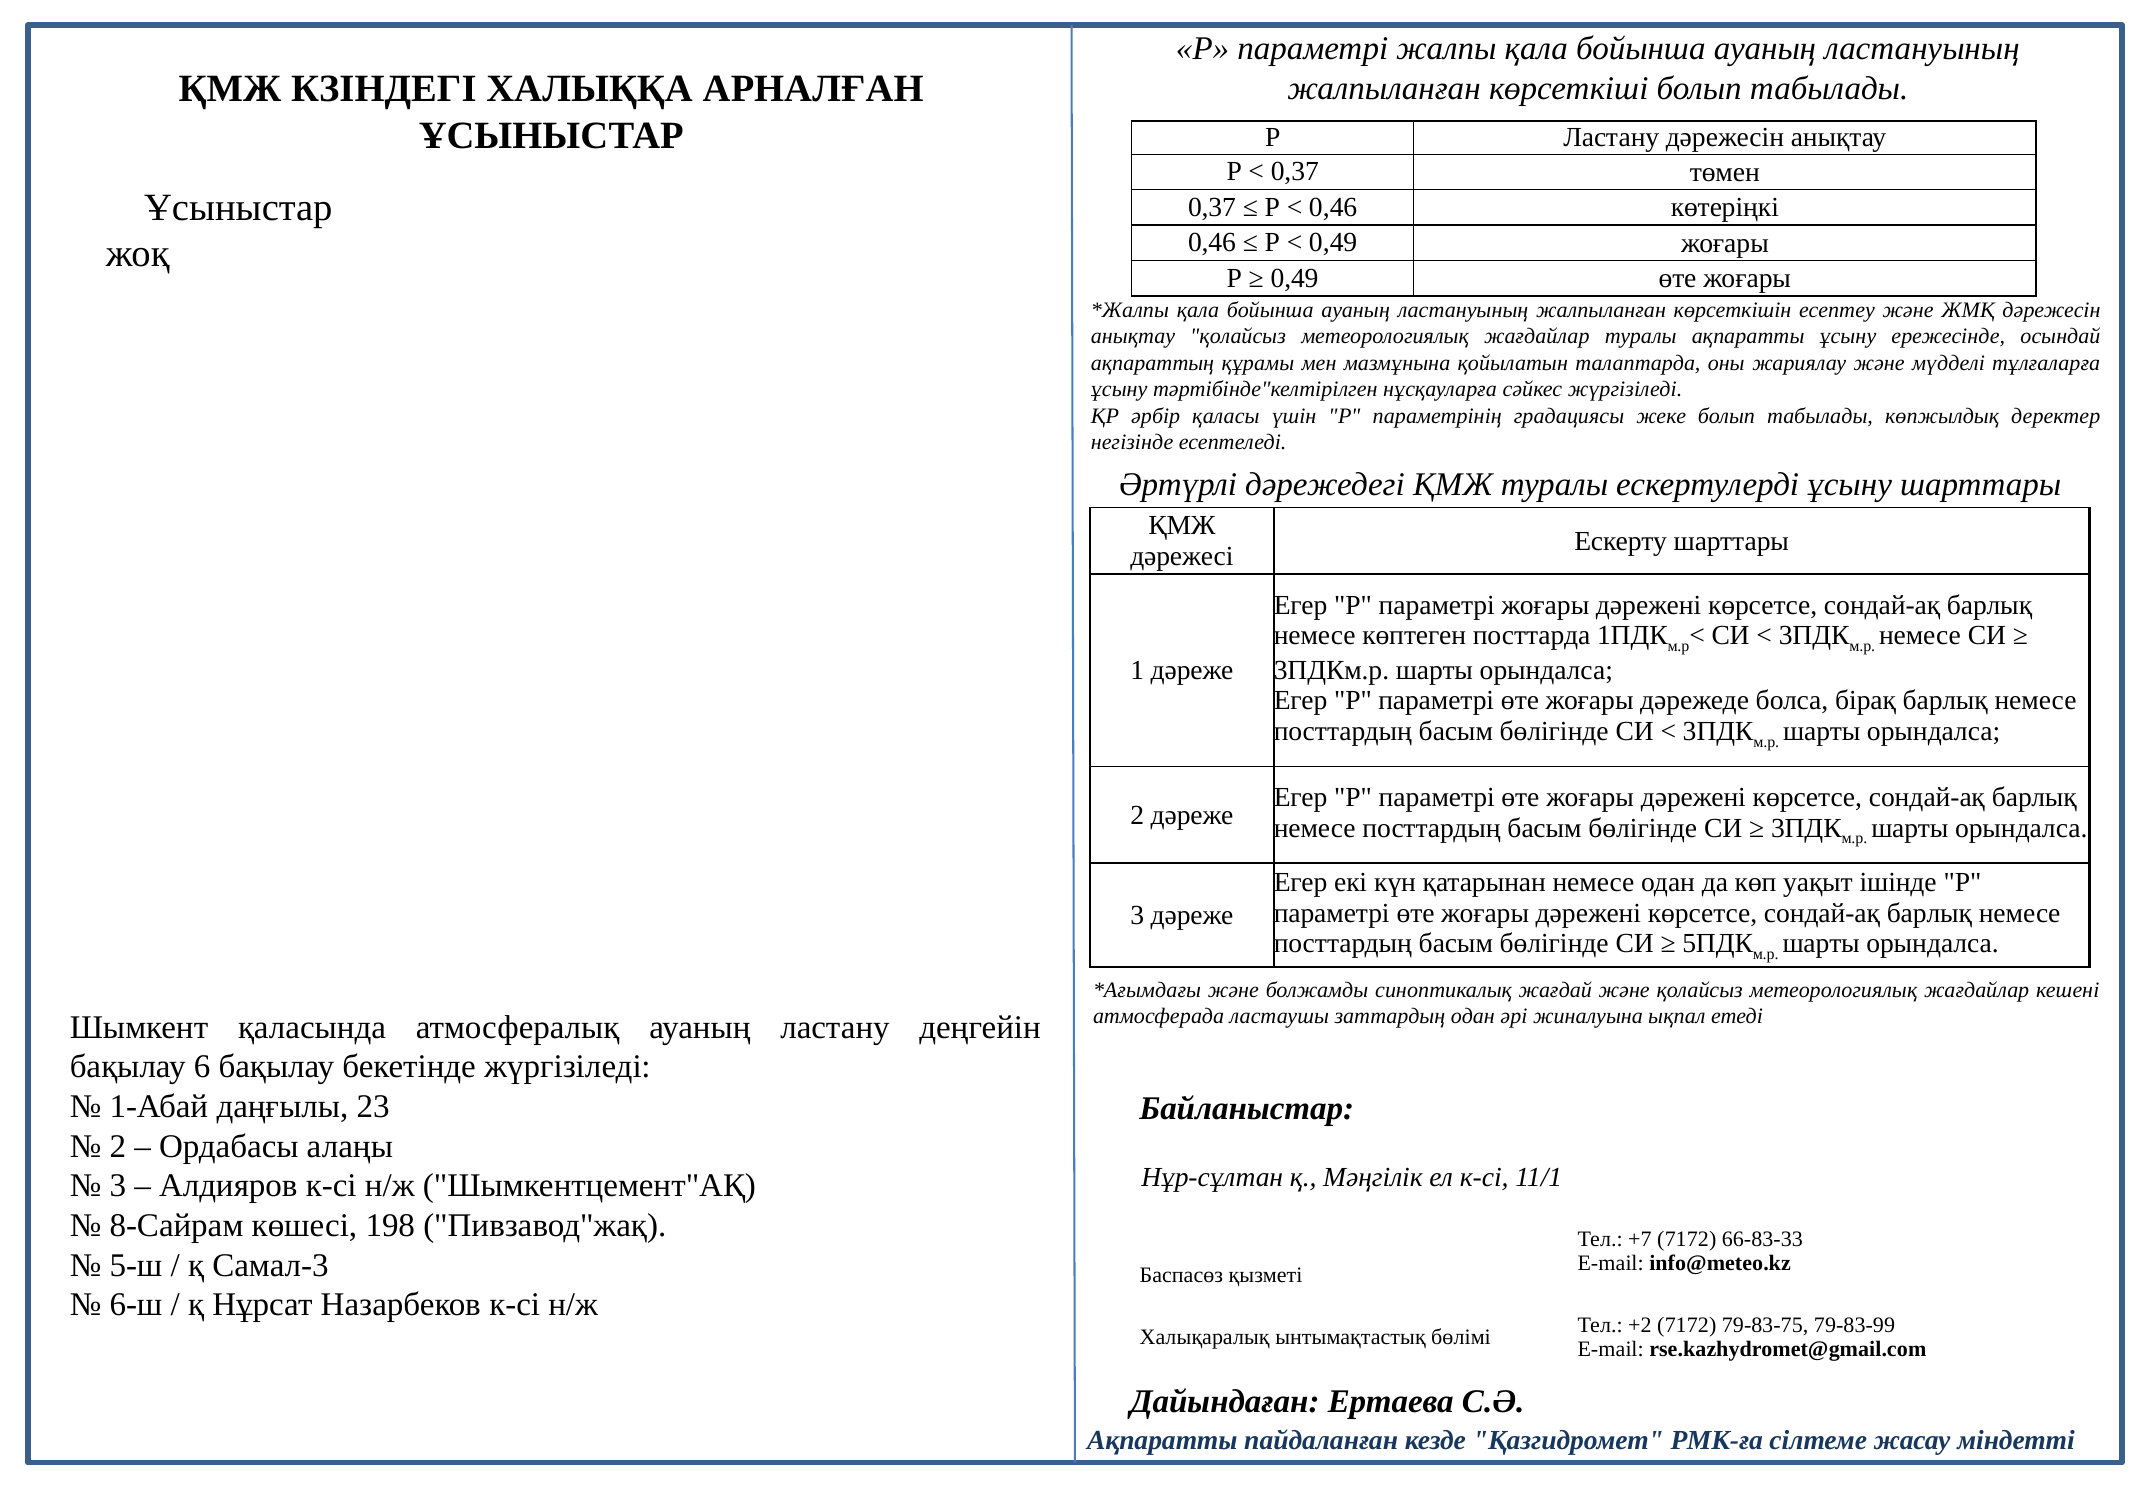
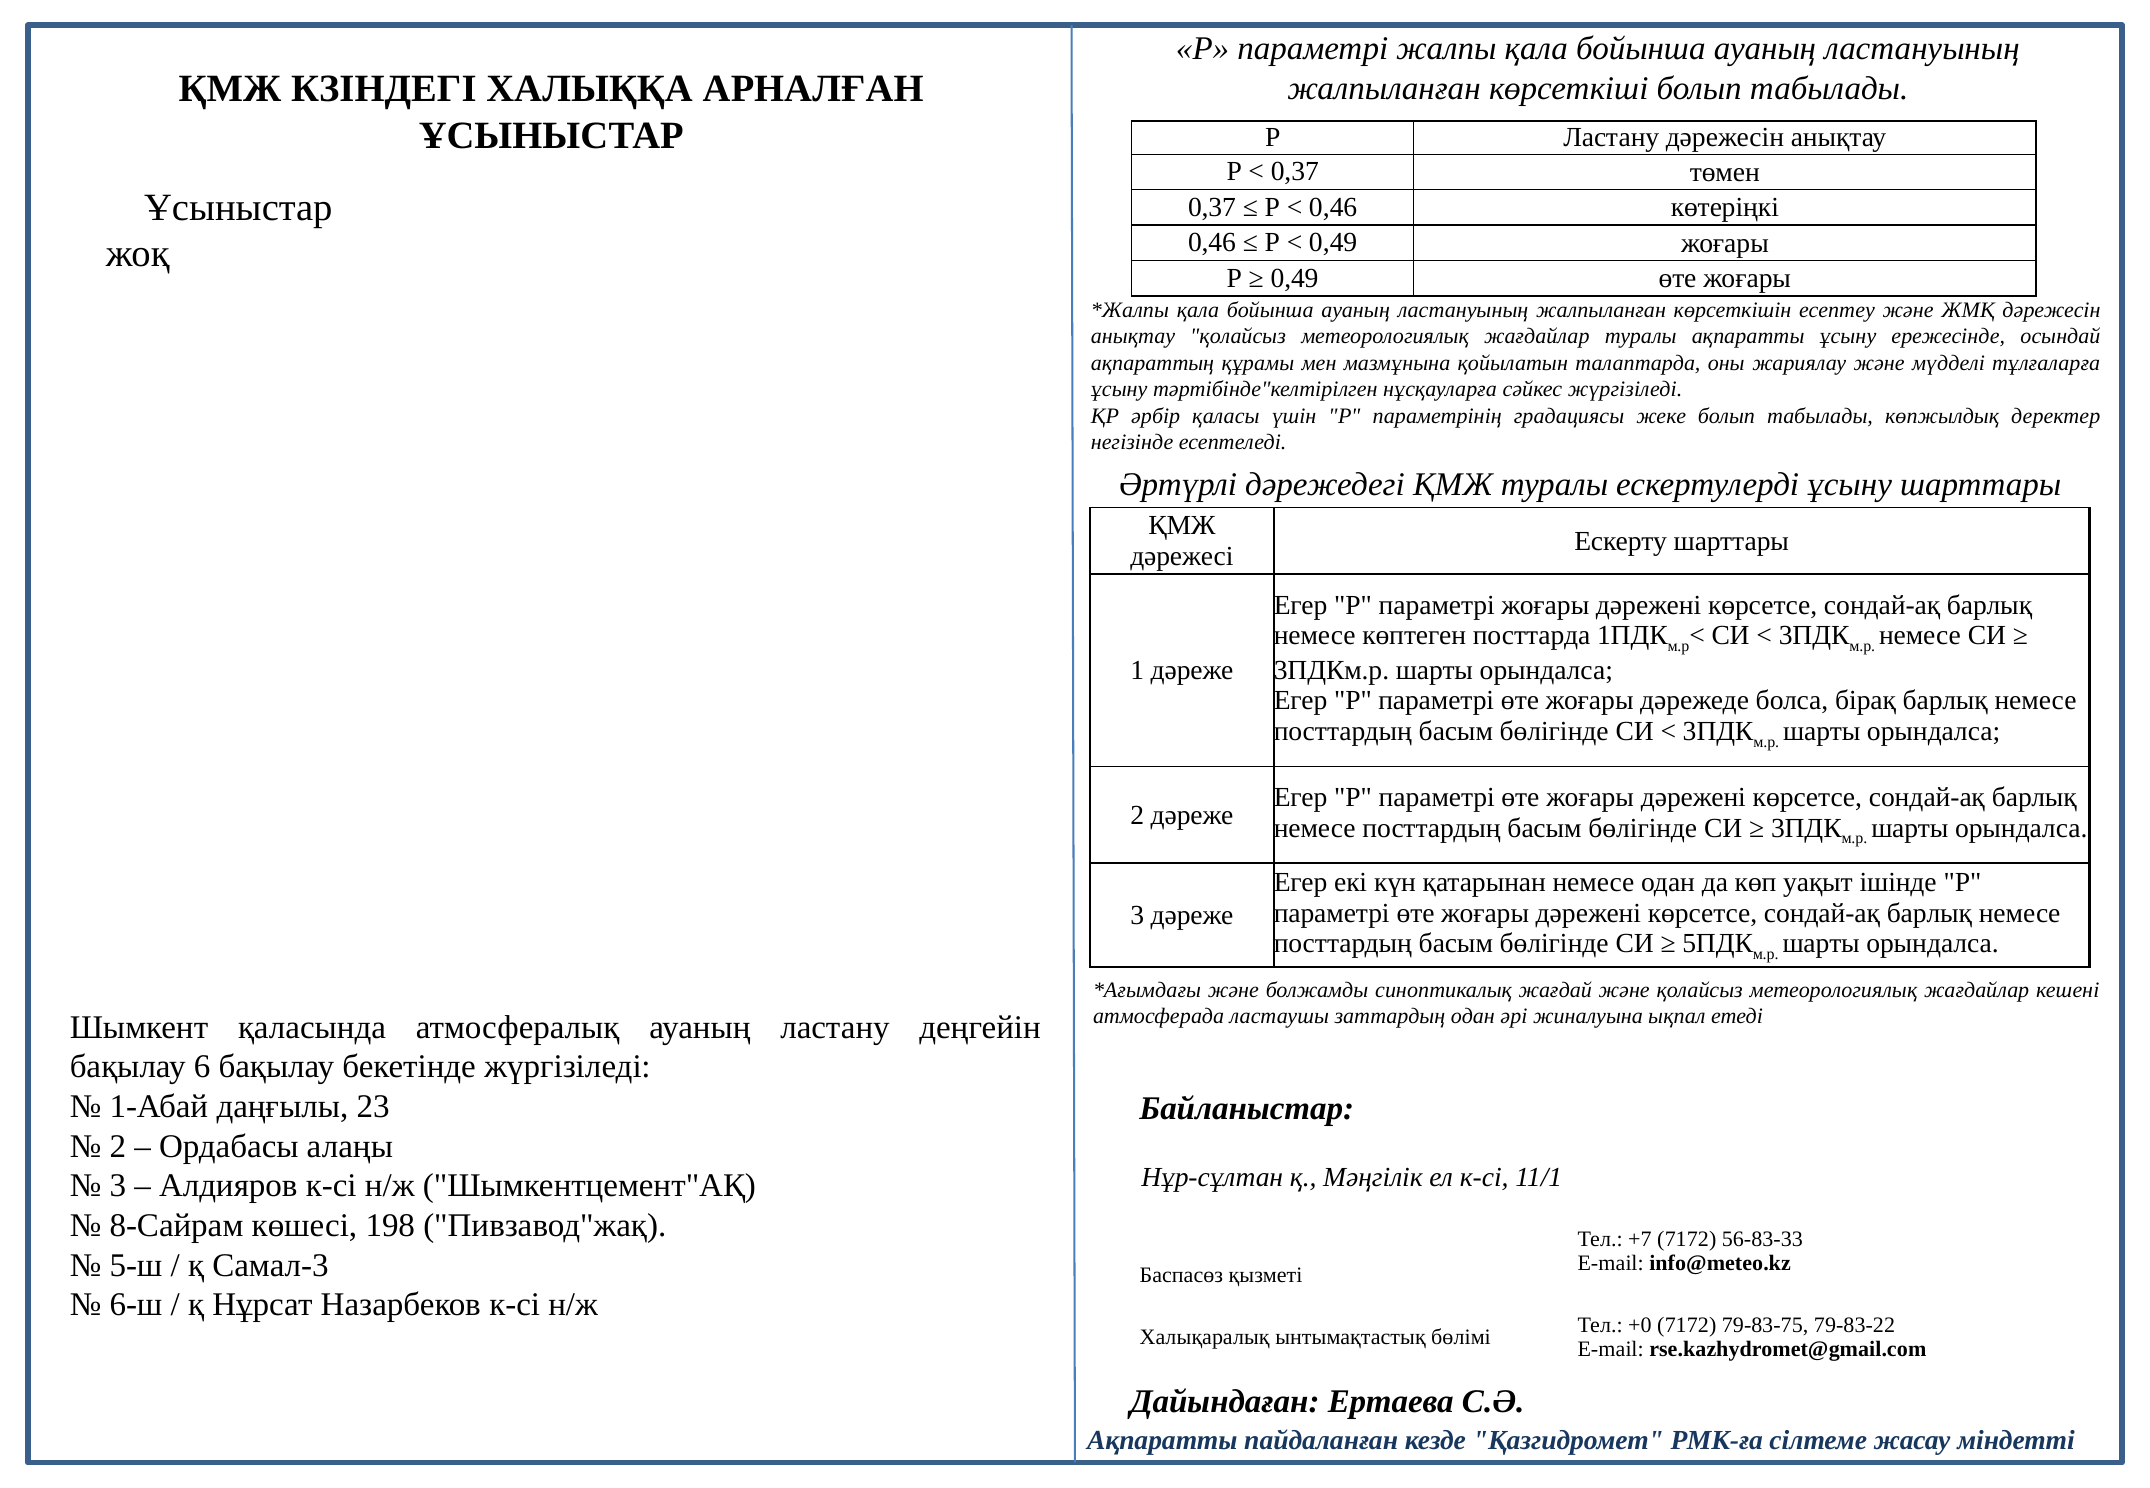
66-83-33: 66-83-33 -> 56-83-33
+2: +2 -> +0
79-83-99: 79-83-99 -> 79-83-22
